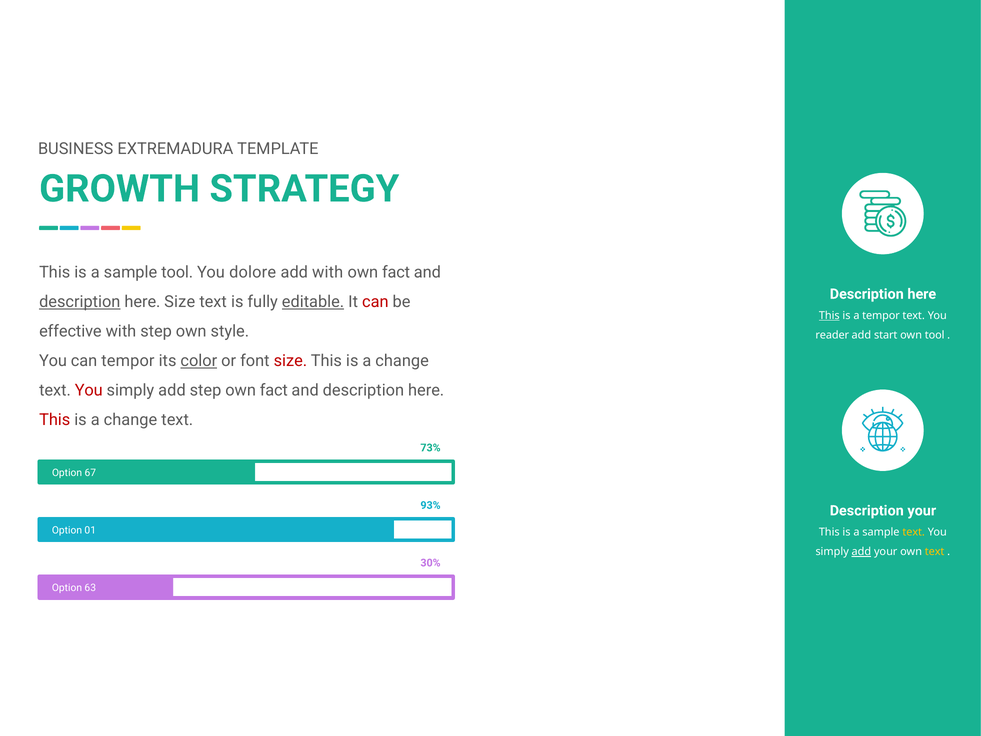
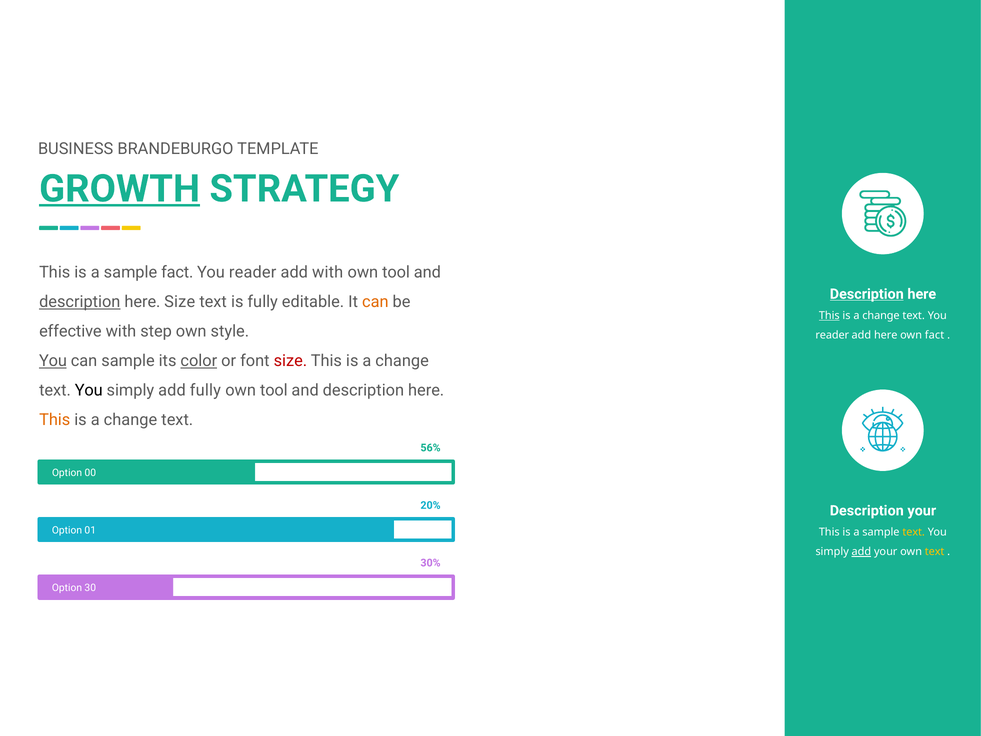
EXTREMADURA: EXTREMADURA -> BRANDEBURGO
GROWTH underline: none -> present
sample tool: tool -> fact
dolore at (253, 272): dolore -> reader
fact at (396, 272): fact -> tool
Description at (867, 294) underline: none -> present
editable underline: present -> none
can at (375, 302) colour: red -> orange
tempor at (881, 315): tempor -> change
add start: start -> here
own tool: tool -> fact
You at (53, 361) underline: none -> present
can tempor: tempor -> sample
You at (89, 390) colour: red -> black
add step: step -> fully
fact at (274, 390): fact -> tool
This at (55, 420) colour: red -> orange
73%: 73% -> 56%
67: 67 -> 00
93%: 93% -> 20%
63: 63 -> 30
